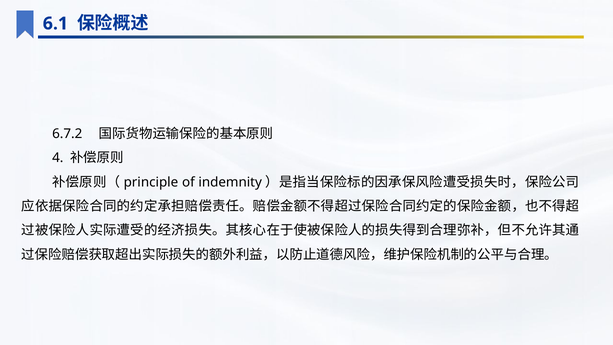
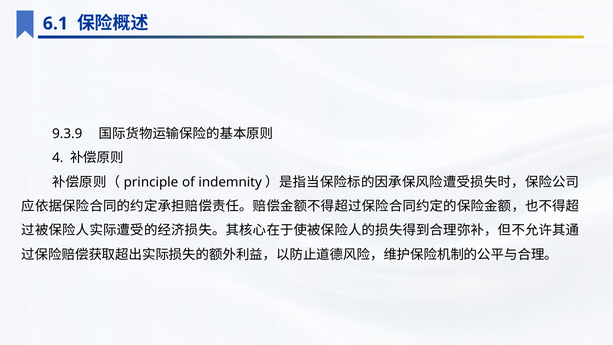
6.7.2: 6.7.2 -> 9.3.9
